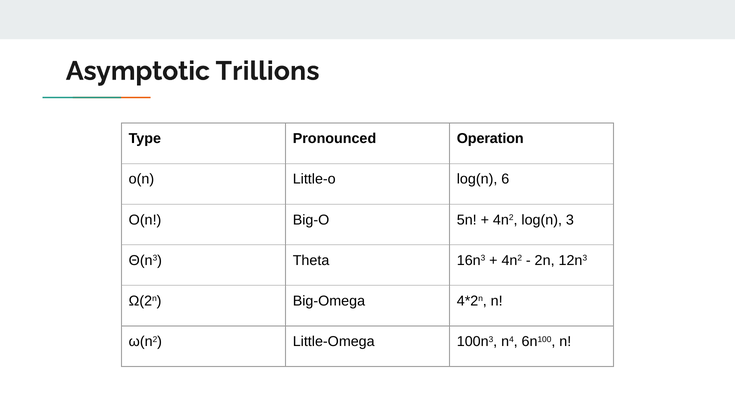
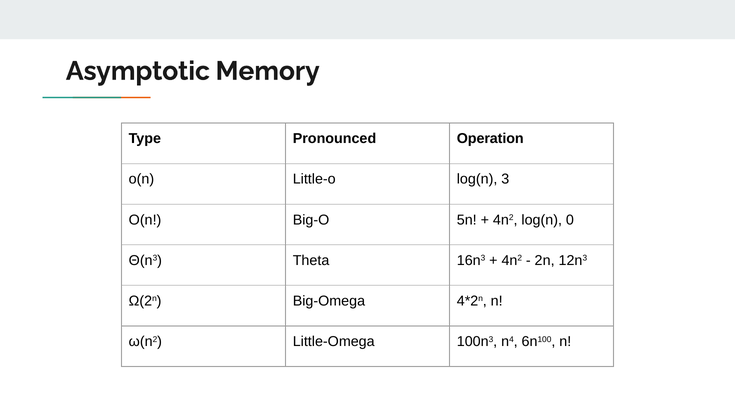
Trillions: Trillions -> Memory
6: 6 -> 3
3: 3 -> 0
